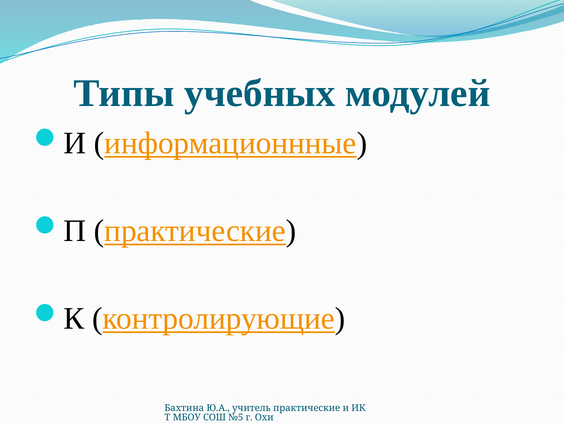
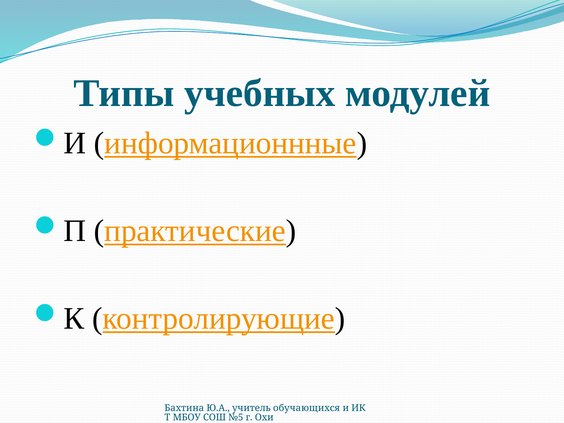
учитель практические: практические -> обучающихся
